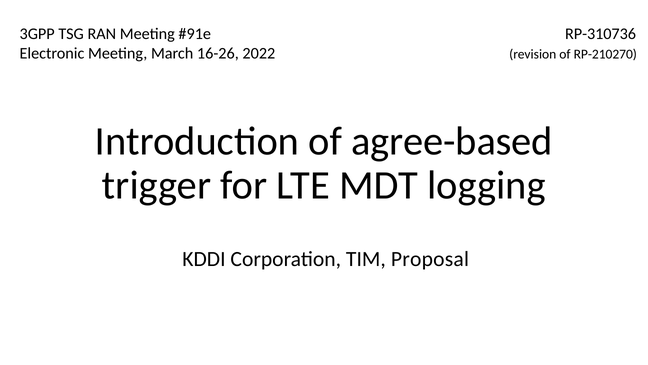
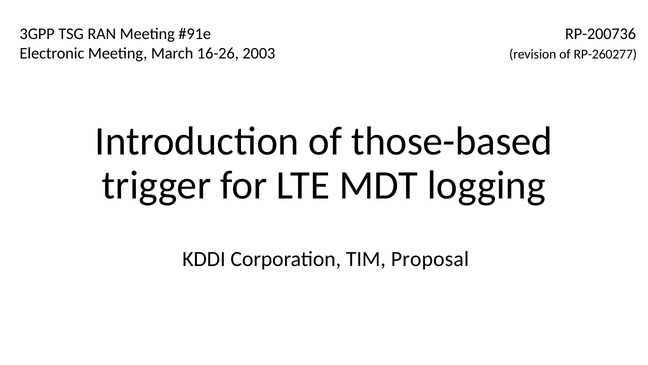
RP-310736: RP-310736 -> RP-200736
2022: 2022 -> 2003
RP-210270: RP-210270 -> RP-260277
agree-based: agree-based -> those-based
